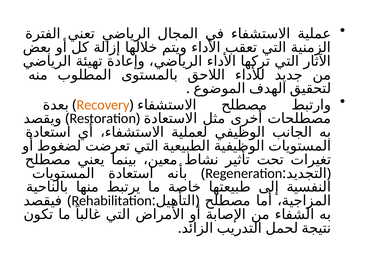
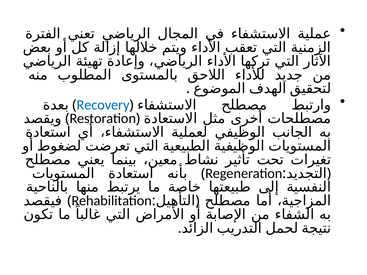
Recovery colour: orange -> blue
